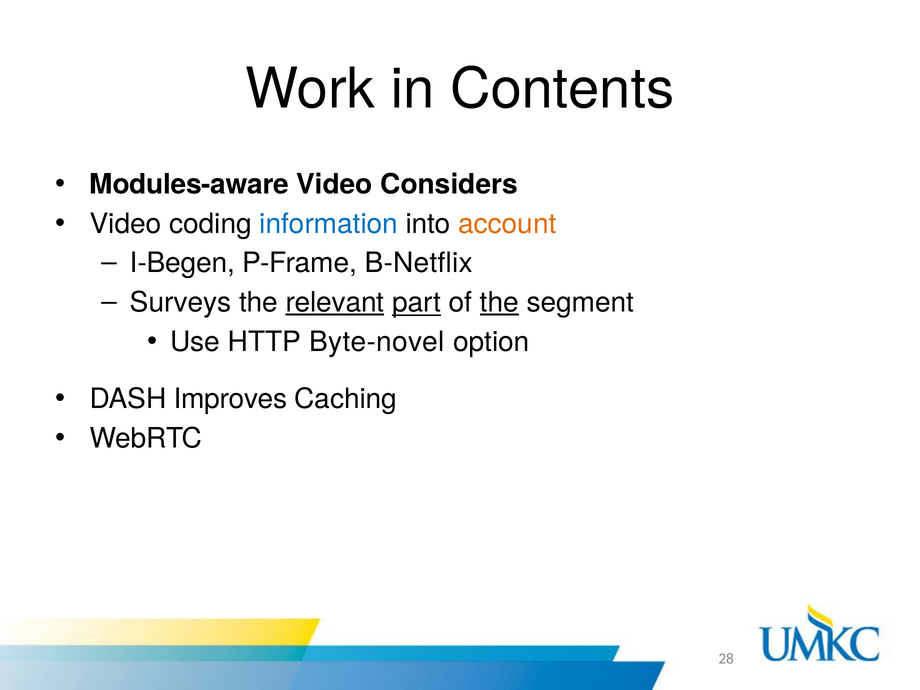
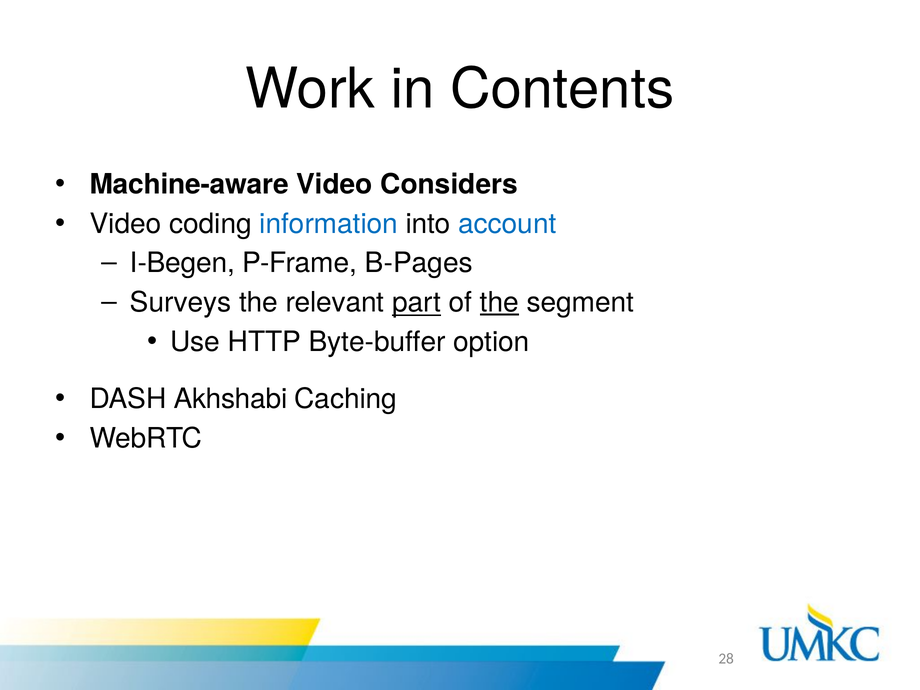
Modules-aware: Modules-aware -> Machine-aware
account colour: orange -> blue
B-Netflix: B-Netflix -> B-Pages
relevant underline: present -> none
Byte-novel: Byte-novel -> Byte-buffer
Improves: Improves -> Akhshabi
